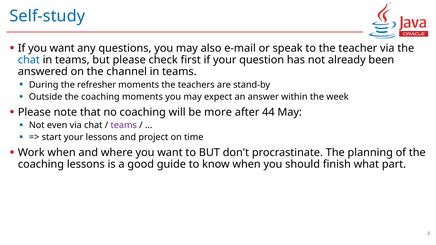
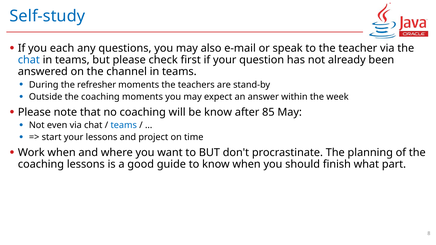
If you want: want -> each
be more: more -> know
44: 44 -> 85
teams at (124, 125) colour: purple -> blue
